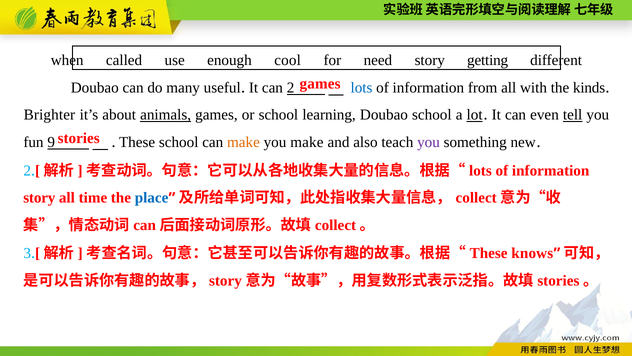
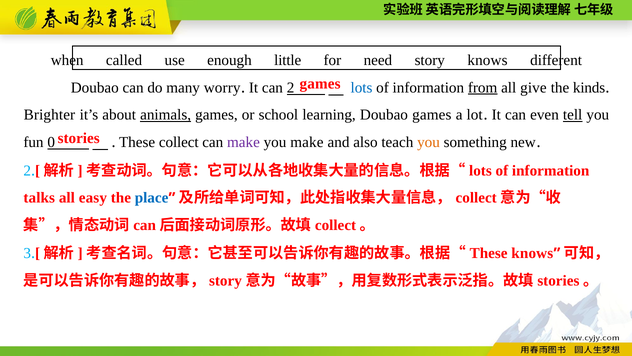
cool: cool -> little
story getting: getting -> knows
useful: useful -> worry
from underline: none -> present
with: with -> give
Doubao school: school -> games
lot underline: present -> none
9: 9 -> 0
These school: school -> collect
make at (243, 142) colour: orange -> purple
you at (428, 142) colour: purple -> orange
story at (39, 198): story -> talks
time: time -> easy
